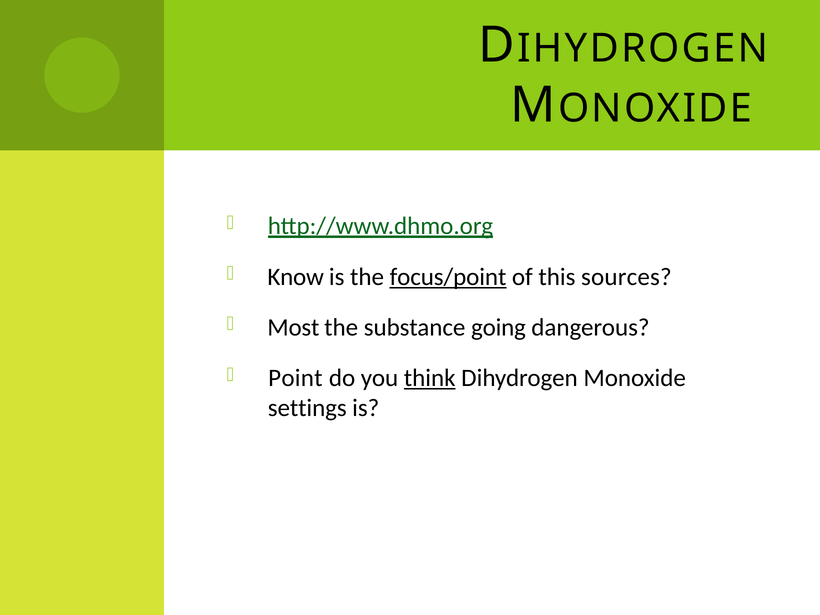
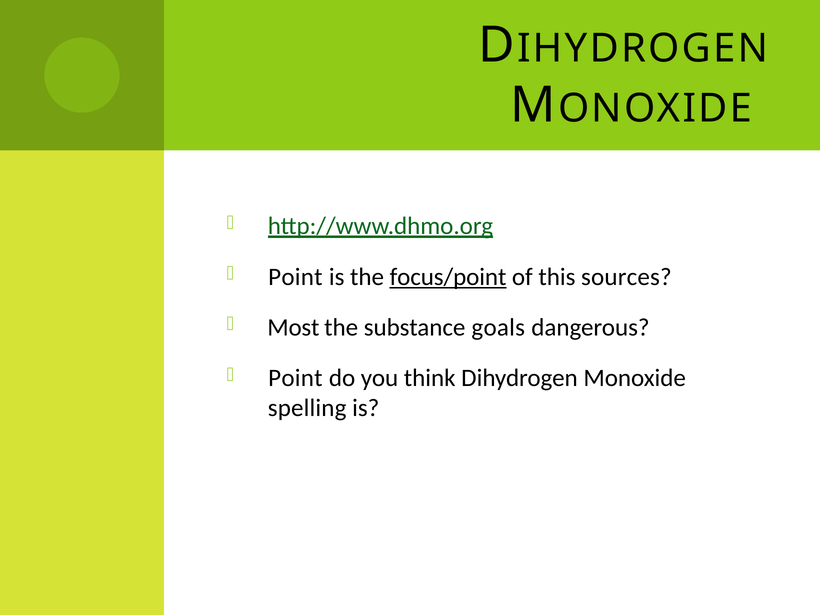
Know at (296, 277): Know -> Point
going: going -> goals
think underline: present -> none
settings: settings -> spelling
